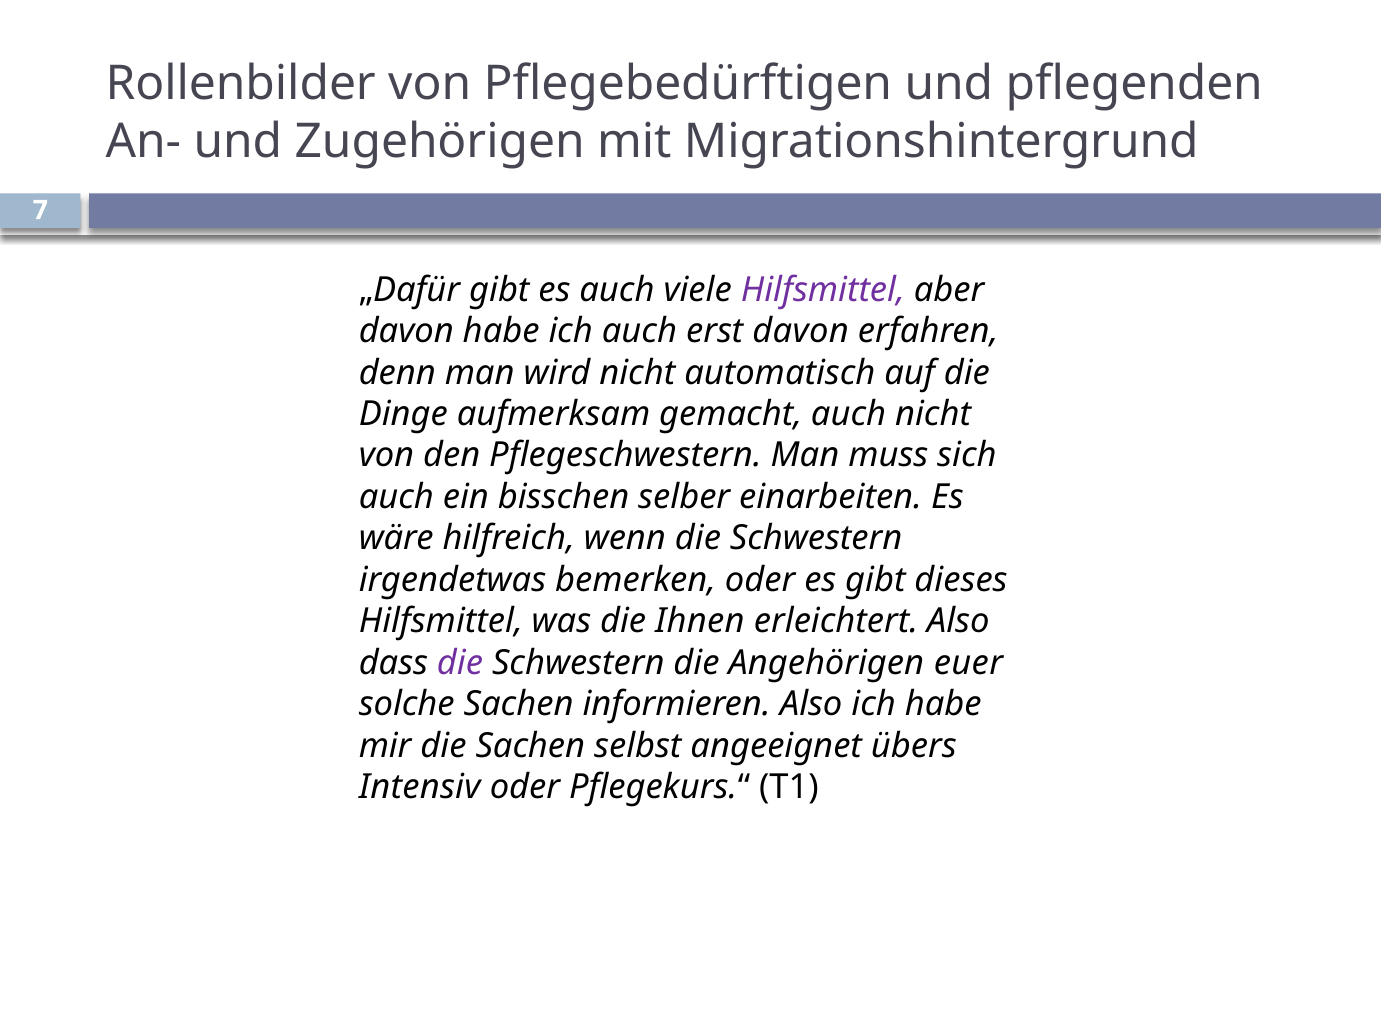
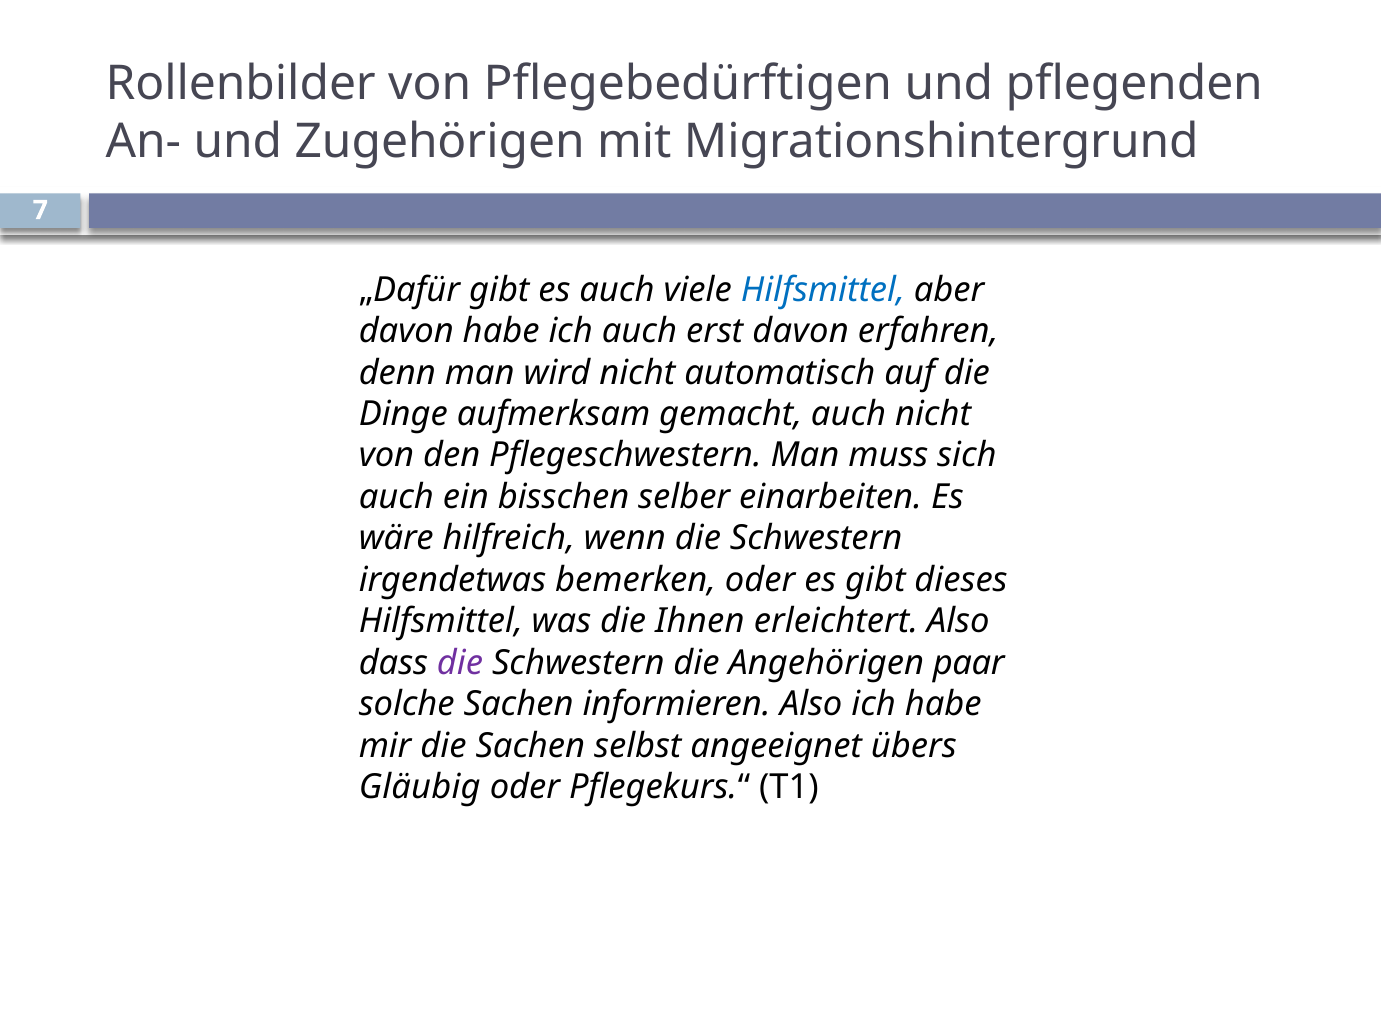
Hilfsmittel at (823, 290) colour: purple -> blue
euer: euer -> paar
Intensiv: Intensiv -> Gläubig
